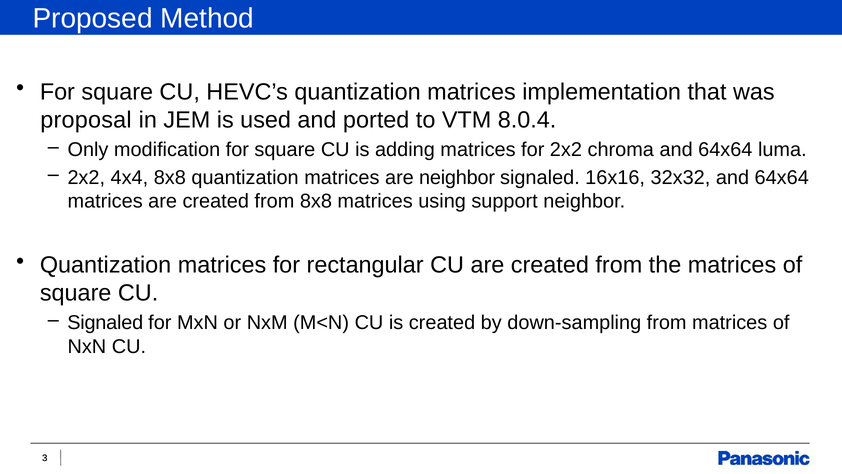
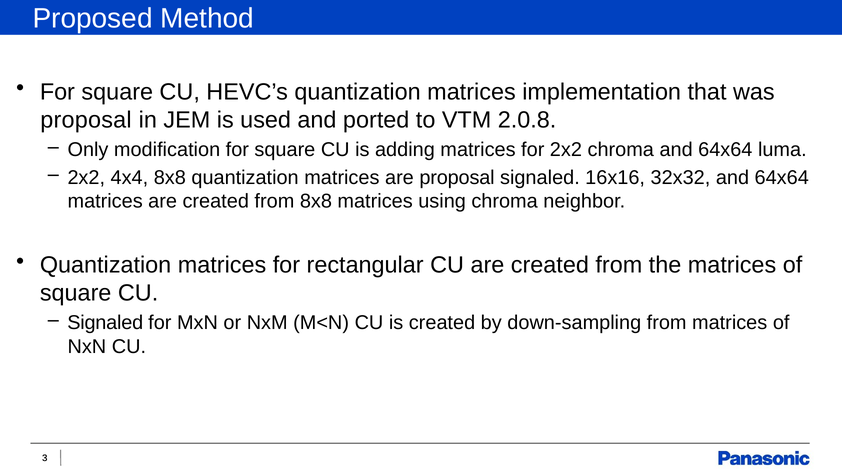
8.0.4: 8.0.4 -> 2.0.8
are neighbor: neighbor -> proposal
using support: support -> chroma
